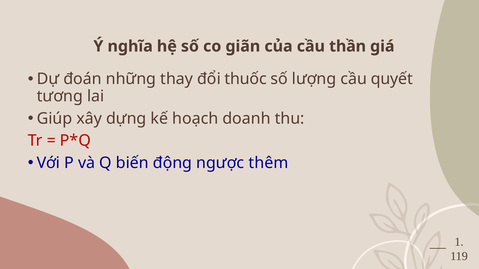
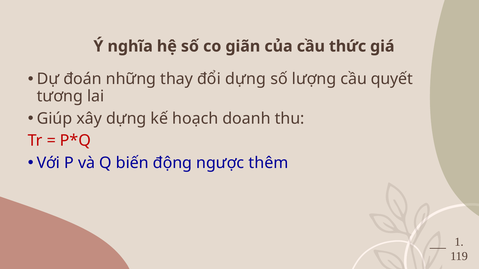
thần: thần -> thức
đổi thuốc: thuốc -> dựng
